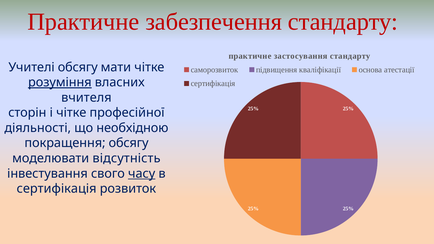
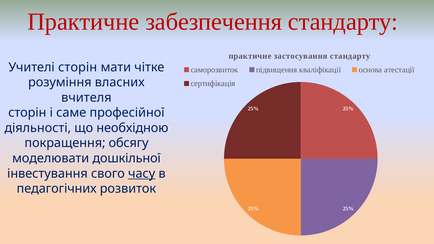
Учителі обсягу: обсягу -> сторін
розуміння underline: present -> none
і чітке: чітке -> саме
відсутність: відсутність -> дошкільної
сертифікація at (57, 189): сертифікація -> педагогічних
